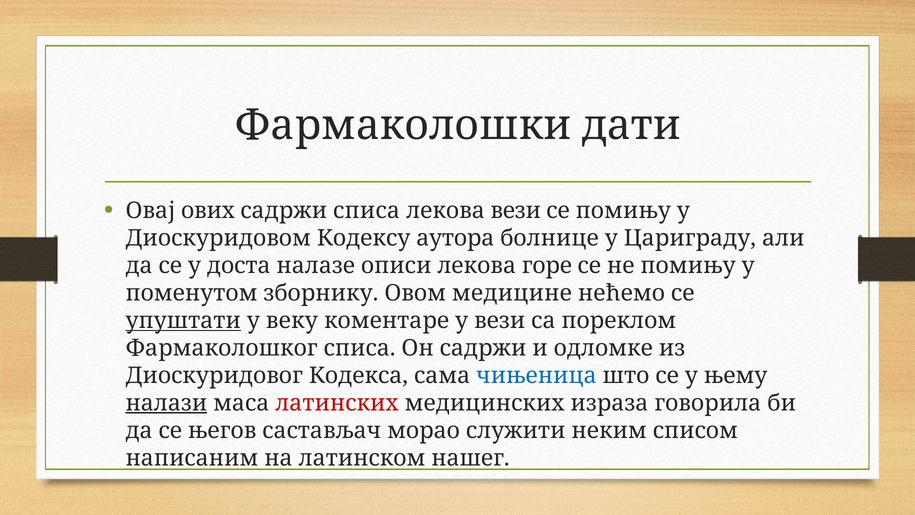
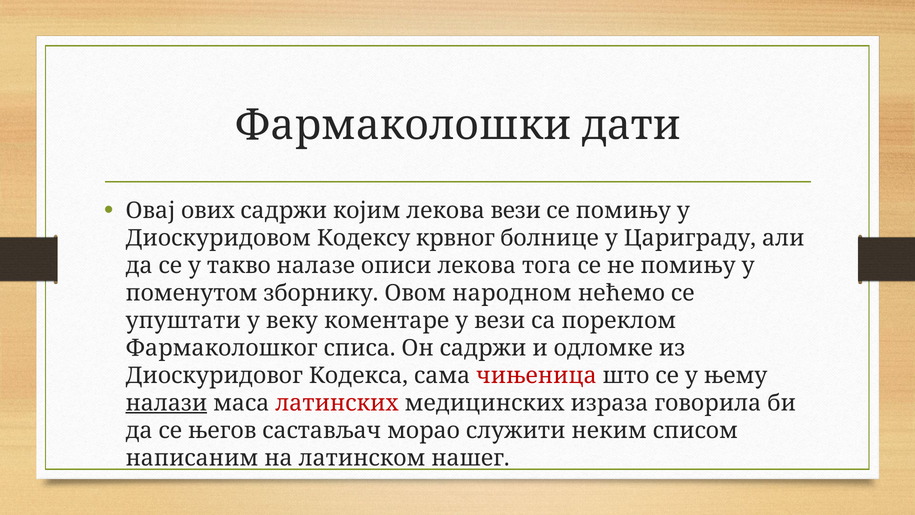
садржи списа: списа -> којим
аутора: аутора -> крвног
доста: доста -> такво
горе: горе -> тога
медицине: медицине -> народном
упуштати underline: present -> none
чињеница colour: blue -> red
